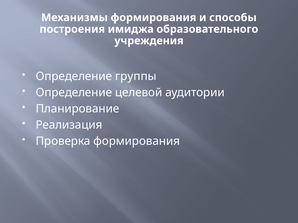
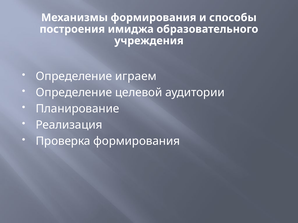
группы: группы -> играем
